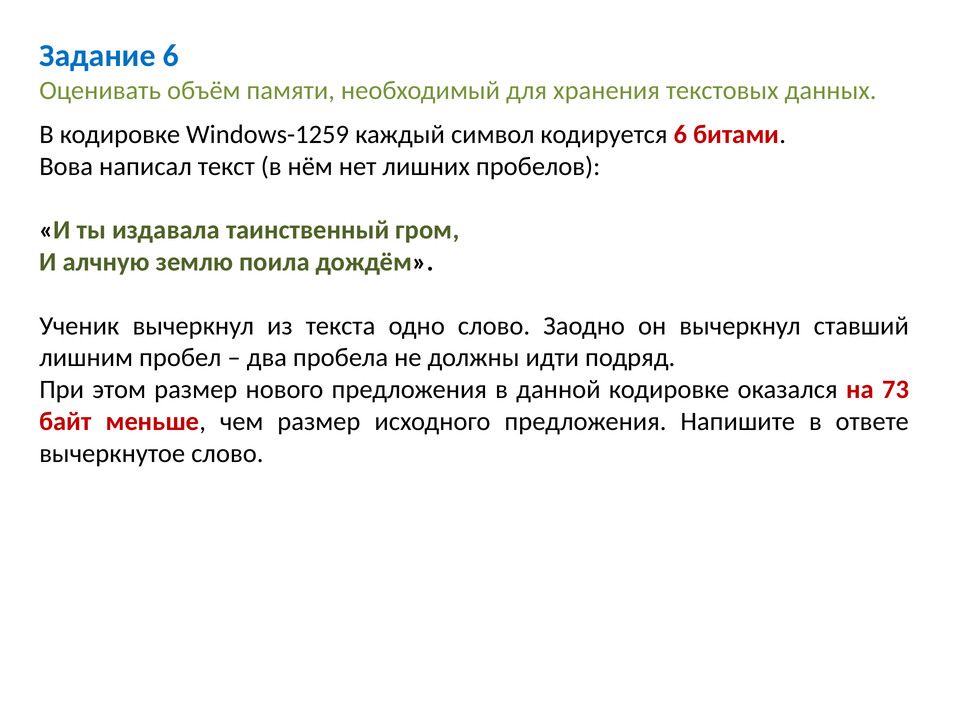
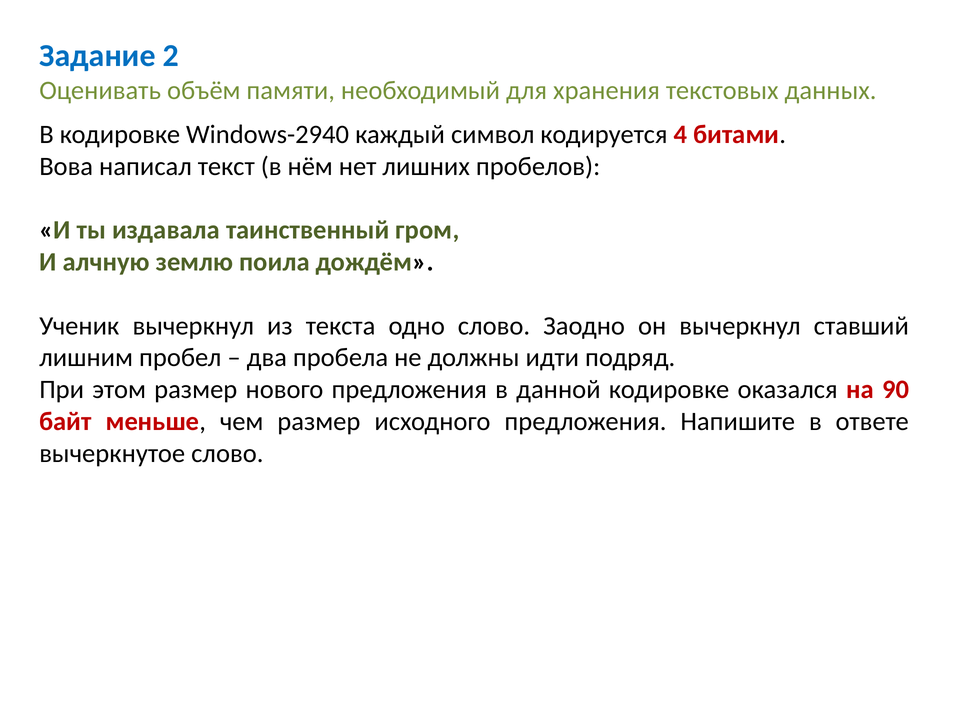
Задание 6: 6 -> 2
Windows-1259: Windows-1259 -> Windows-2940
кодируется 6: 6 -> 4
73: 73 -> 90
